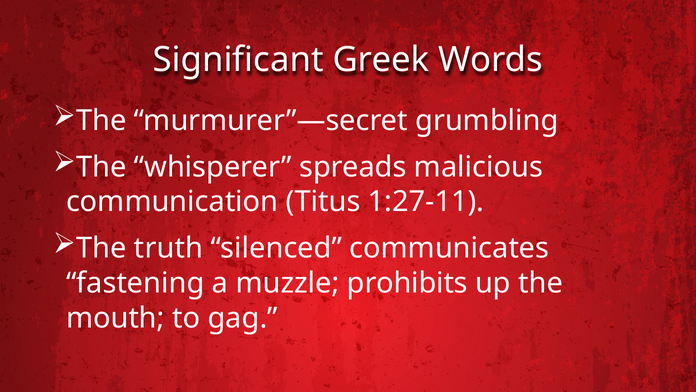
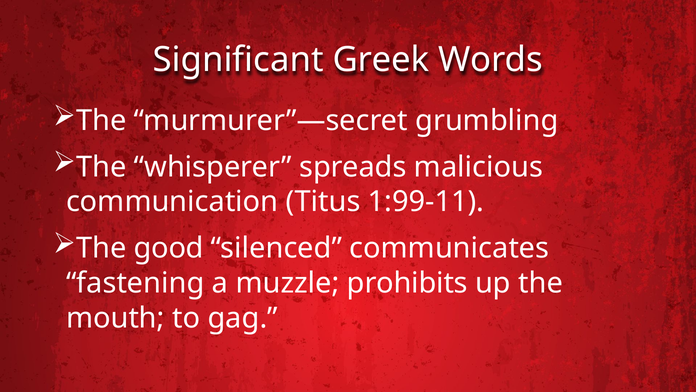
1:27-11: 1:27-11 -> 1:99-11
truth: truth -> good
